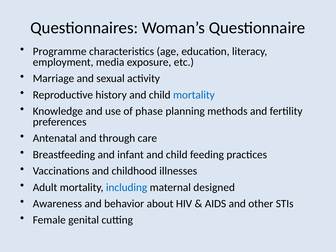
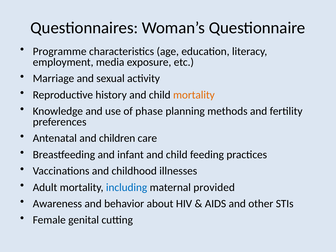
mortality at (194, 95) colour: blue -> orange
through: through -> children
designed: designed -> provided
